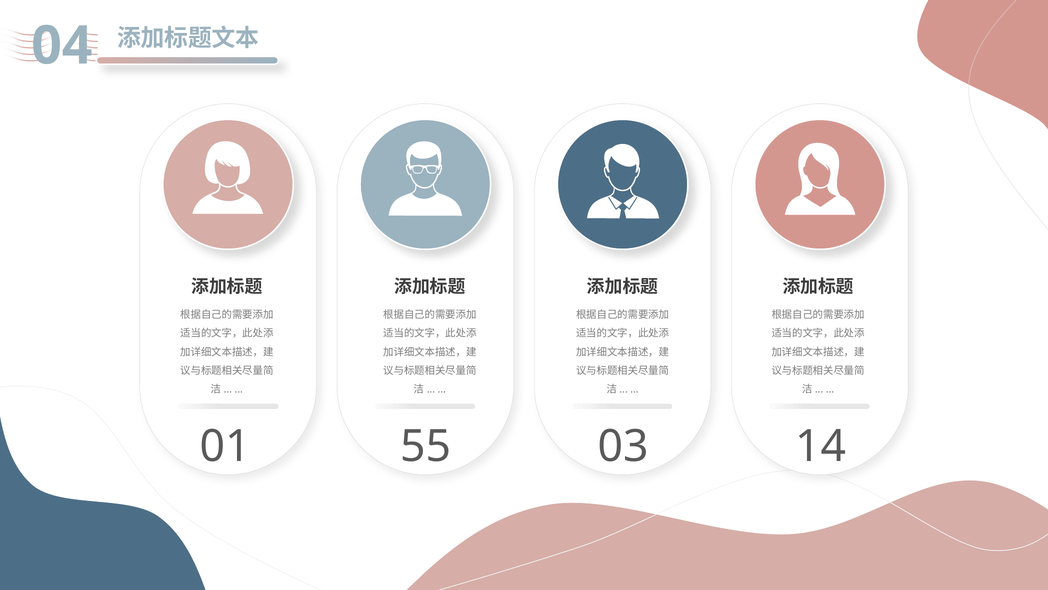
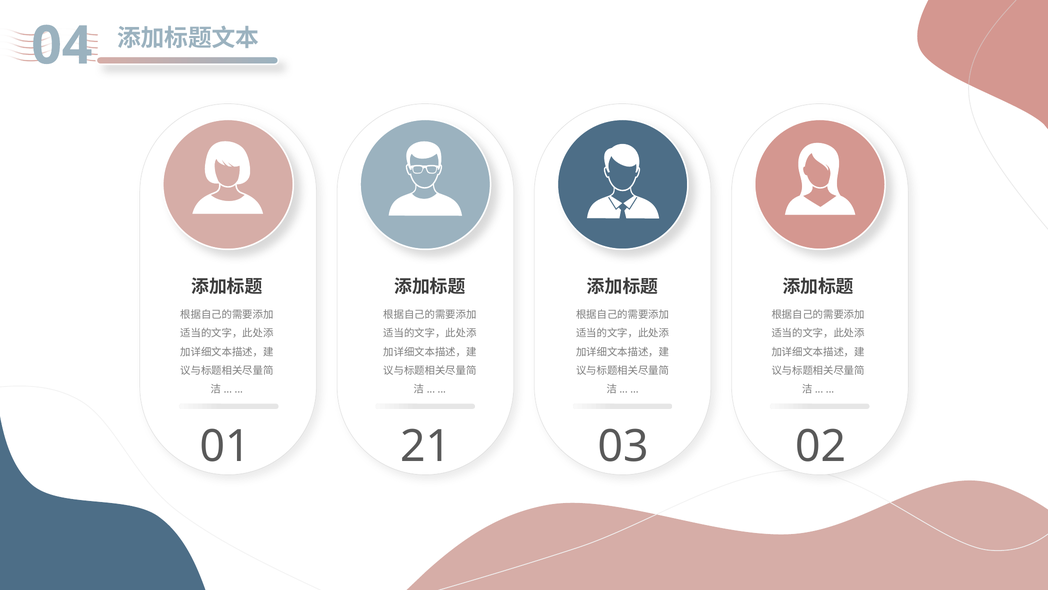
55: 55 -> 21
14: 14 -> 02
